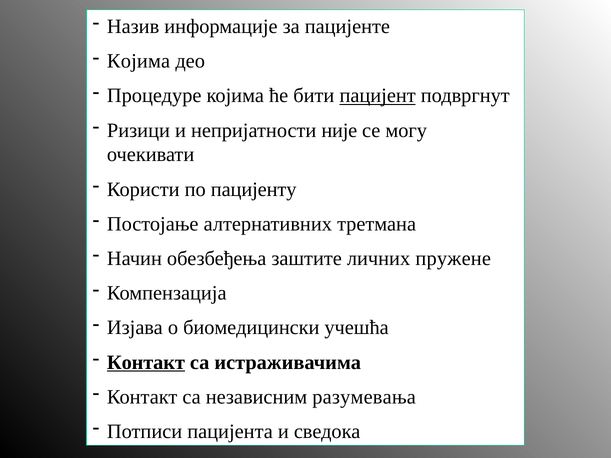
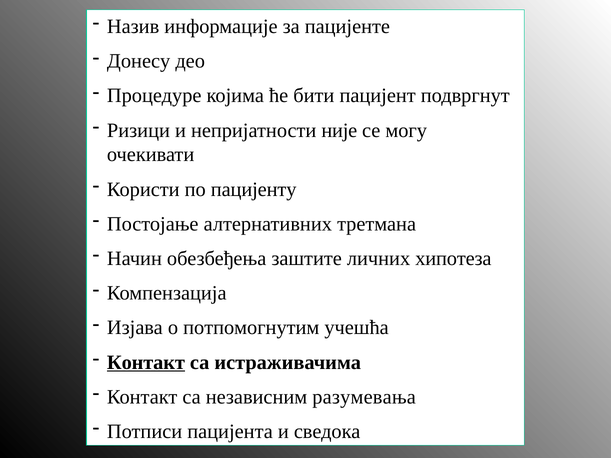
Којима at (139, 61): Којима -> Донесу
пацијент underline: present -> none
пружене: пружене -> хипотеза
биомедицински: биомедицински -> потпомогнутим
